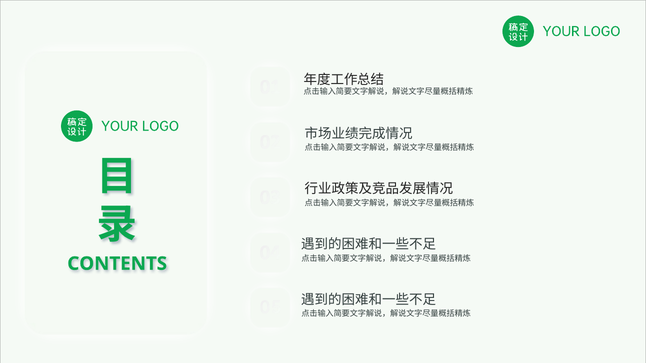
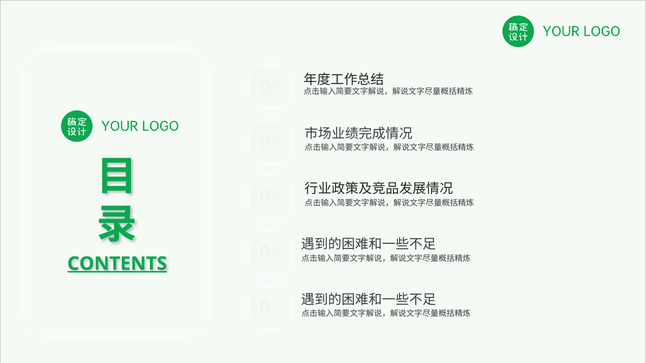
CONTENTS underline: none -> present
